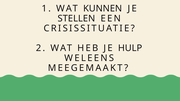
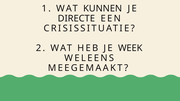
STELLEN: STELLEN -> DIRECTE
HULP: HULP -> WEEK
